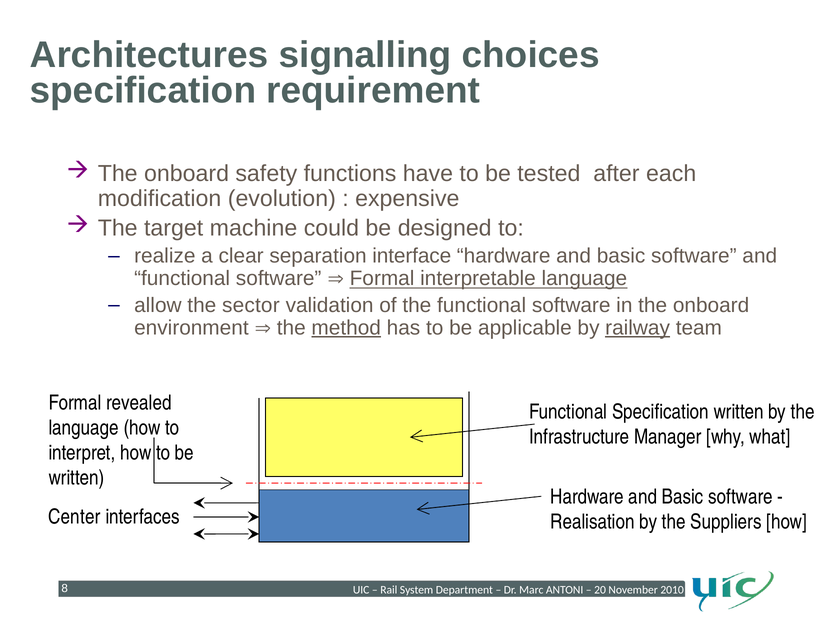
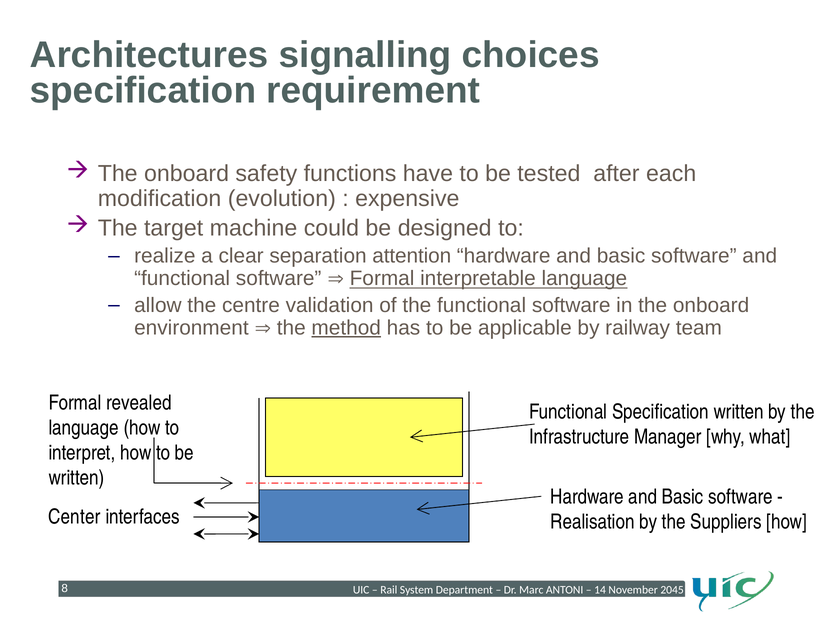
interface: interface -> attention
sector: sector -> centre
railway underline: present -> none
20: 20 -> 14
2010: 2010 -> 2045
